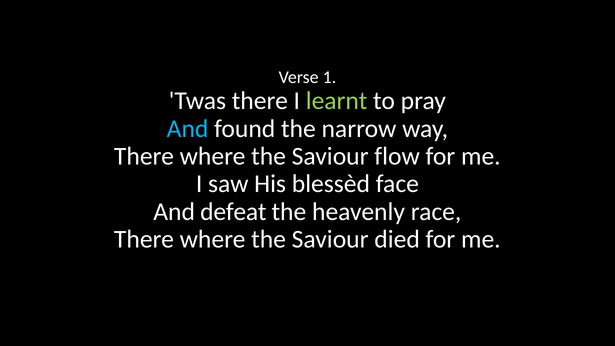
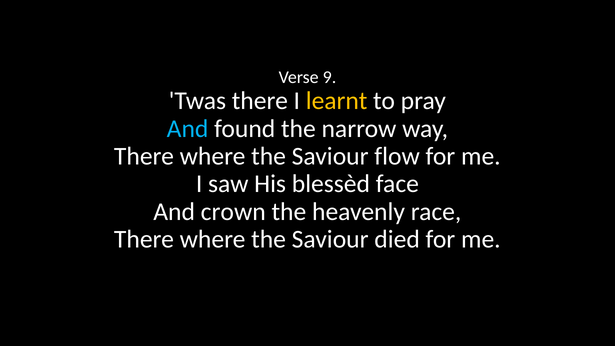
1: 1 -> 9
learnt colour: light green -> yellow
defeat: defeat -> crown
